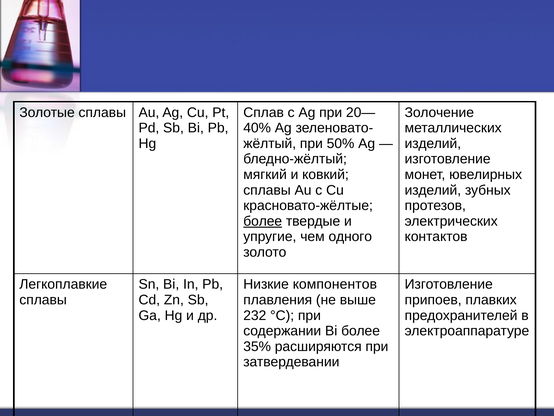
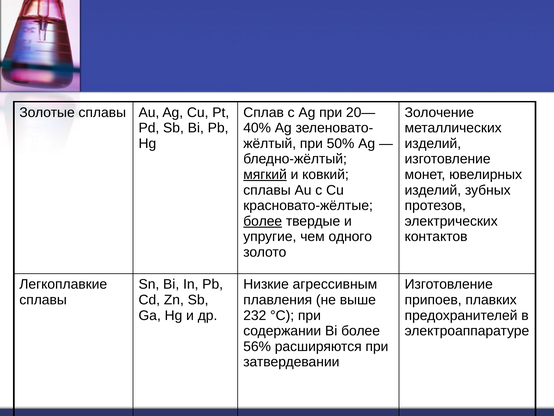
мягкий underline: none -> present
компонентов: компонентов -> агрессивным
35%: 35% -> 56%
